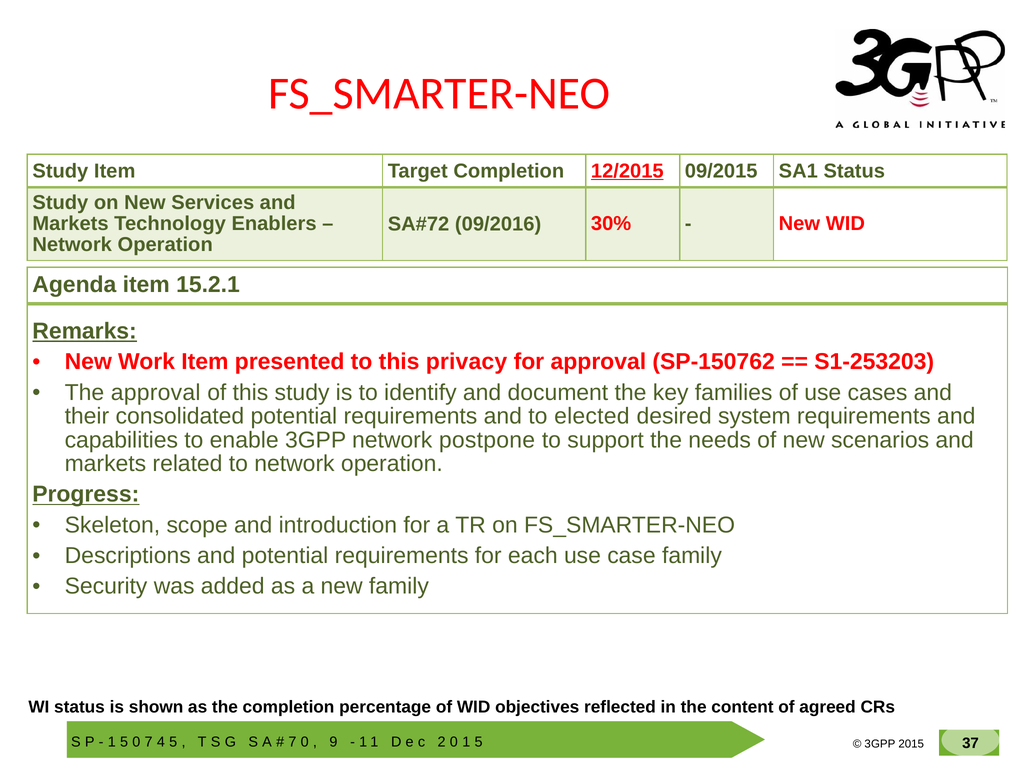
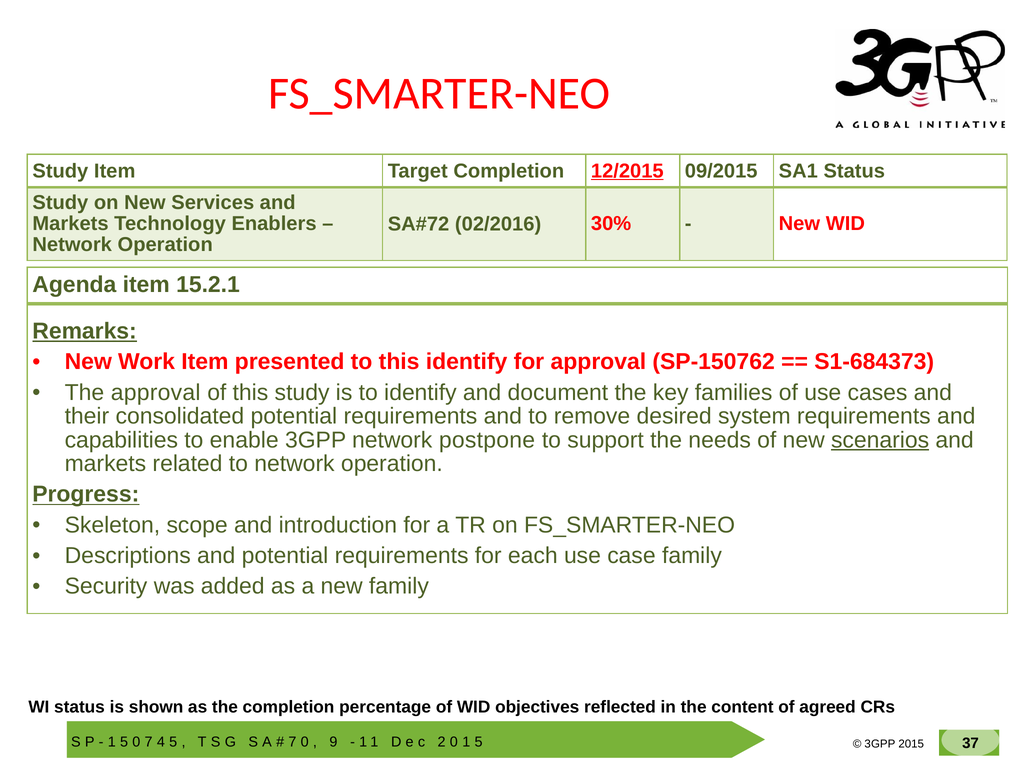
09/2016: 09/2016 -> 02/2016
this privacy: privacy -> identify
S1-253203: S1-253203 -> S1-684373
elected: elected -> remove
scenarios underline: none -> present
